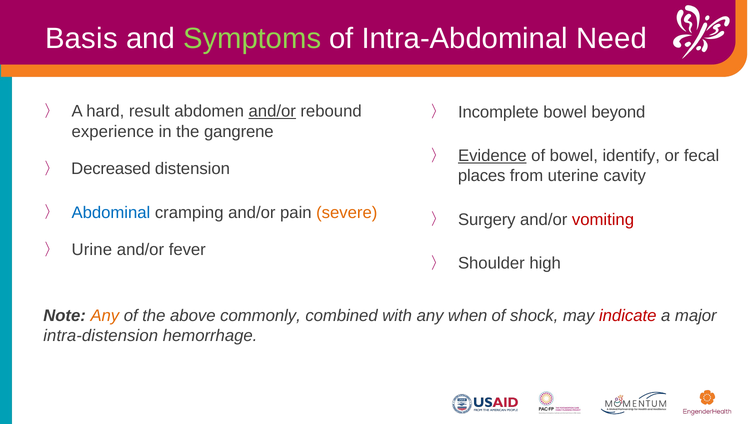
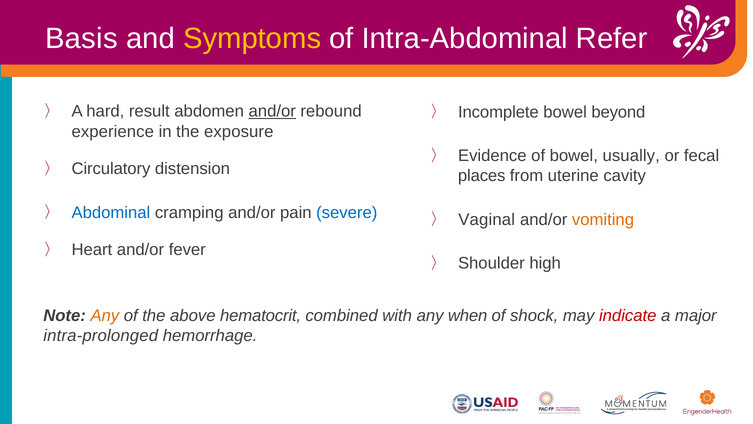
Symptoms colour: light green -> yellow
Need: Need -> Refer
gangrene: gangrene -> exposure
Evidence underline: present -> none
identify: identify -> usually
Decreased: Decreased -> Circulatory
severe colour: orange -> blue
Surgery: Surgery -> Vaginal
vomiting colour: red -> orange
Urine: Urine -> Heart
commonly: commonly -> hematocrit
intra-distension: intra-distension -> intra-prolonged
